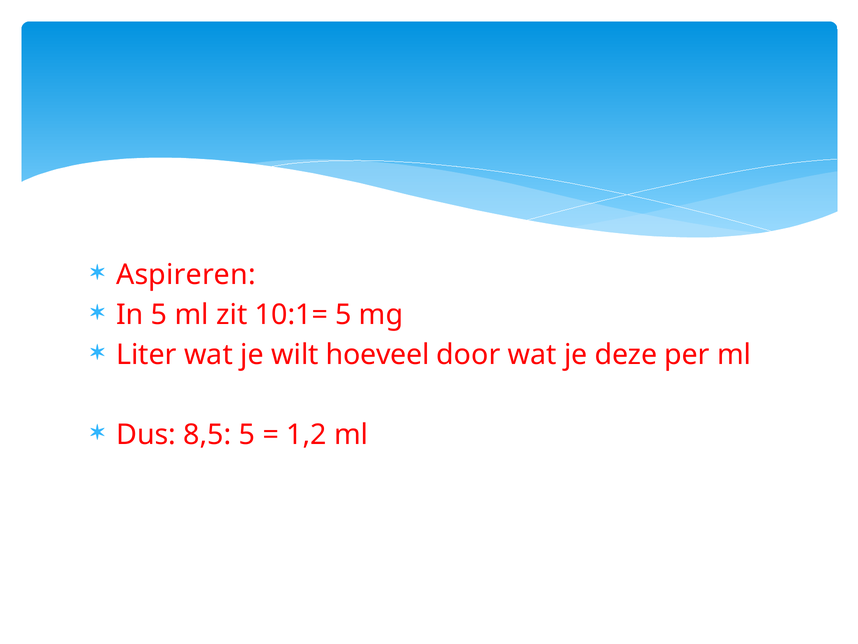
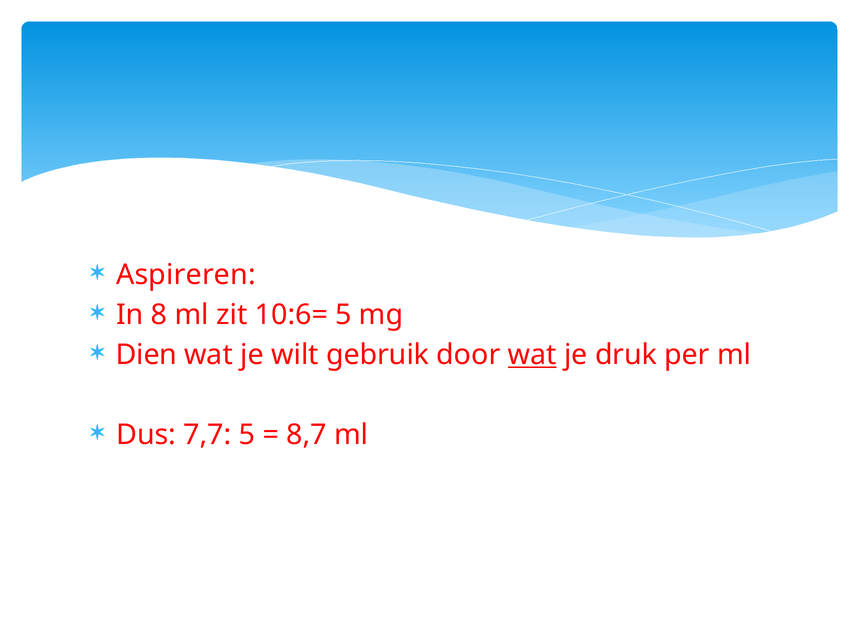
In 5: 5 -> 8
10:1=: 10:1= -> 10:6=
Liter: Liter -> Dien
hoeveel: hoeveel -> gebruik
wat at (532, 355) underline: none -> present
deze: deze -> druk
8,5: 8,5 -> 7,7
1,2: 1,2 -> 8,7
